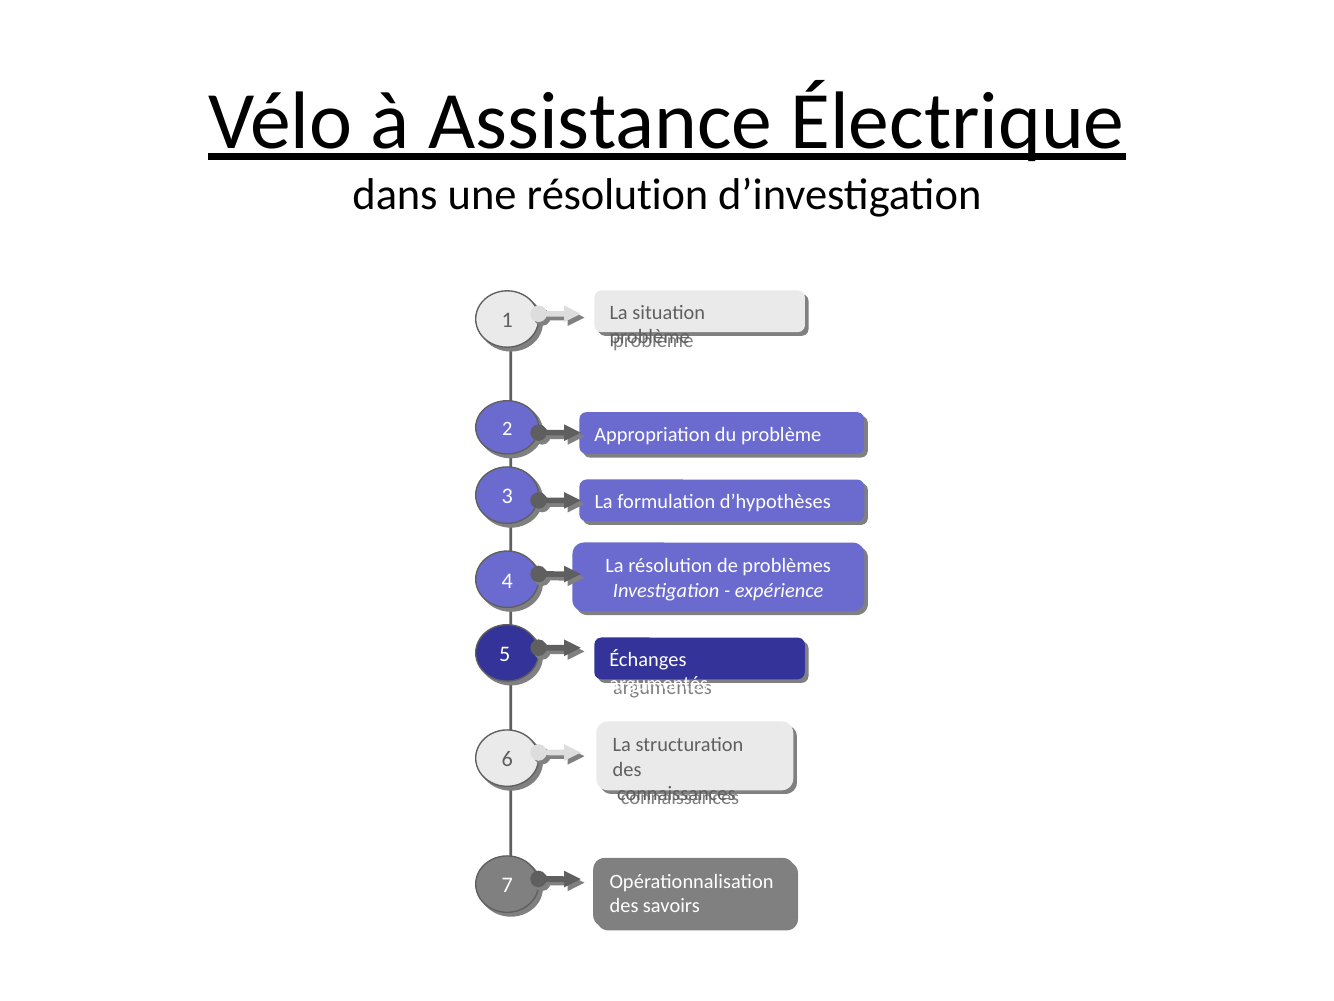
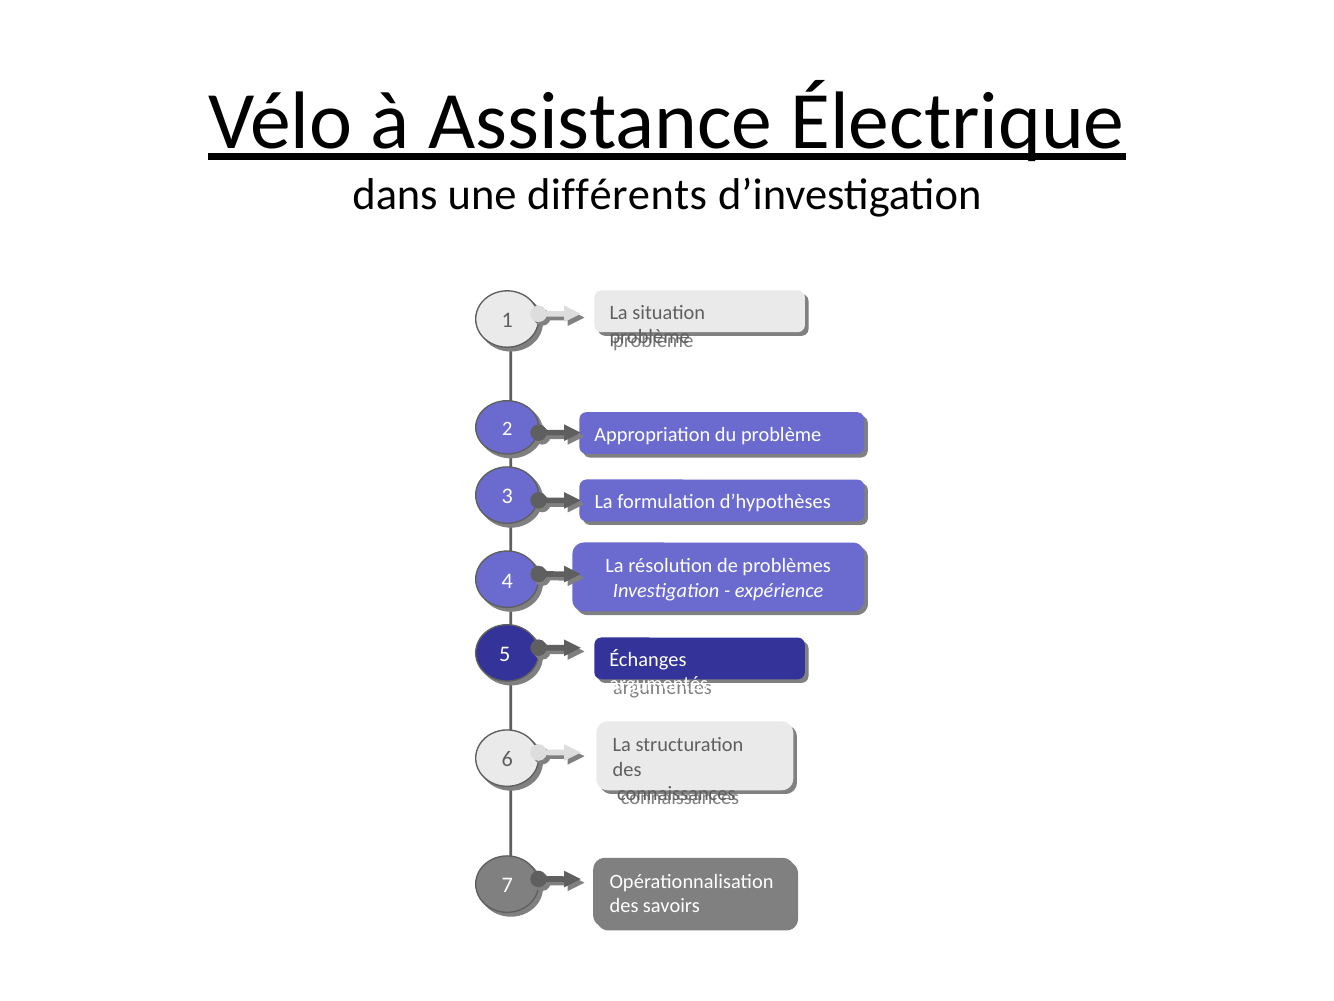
une résolution: résolution -> différents
